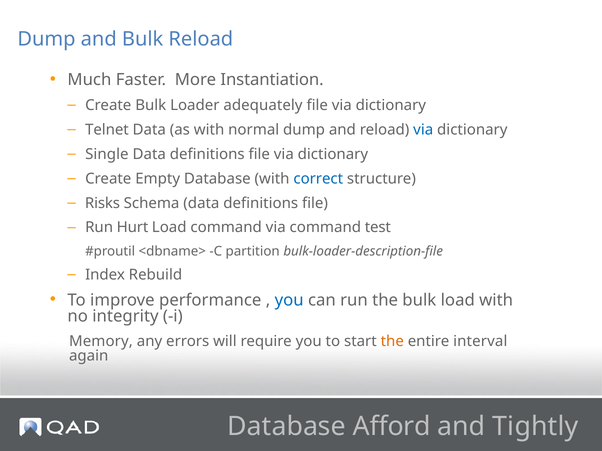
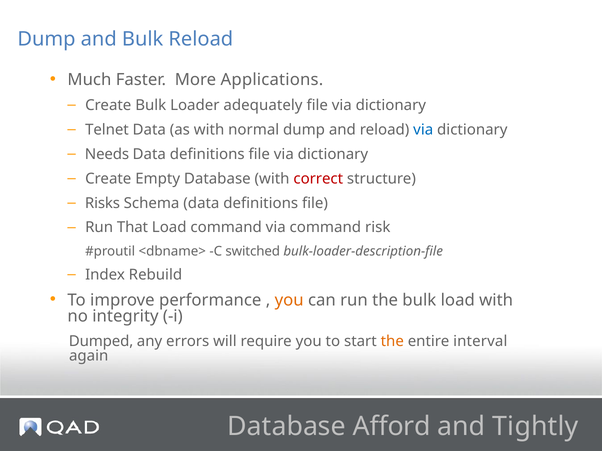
Instantiation: Instantiation -> Applications
Single: Single -> Needs
correct colour: blue -> red
Hurt: Hurt -> That
test: test -> risk
partition: partition -> switched
you at (289, 300) colour: blue -> orange
Memory: Memory -> Dumped
